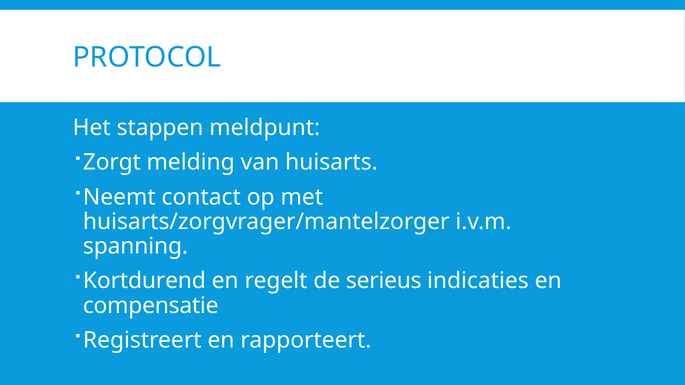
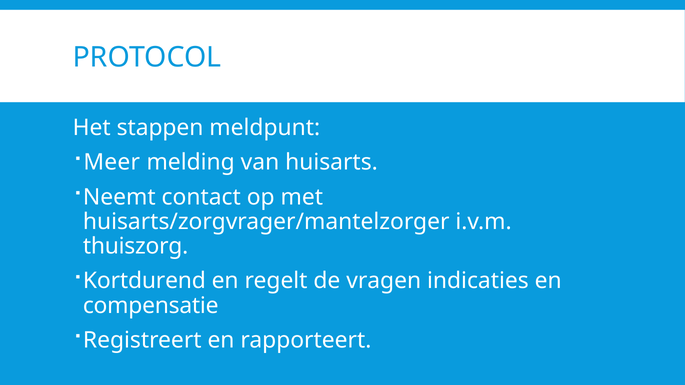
Zorgt: Zorgt -> Meer
spanning: spanning -> thuiszorg
serieus: serieus -> vragen
